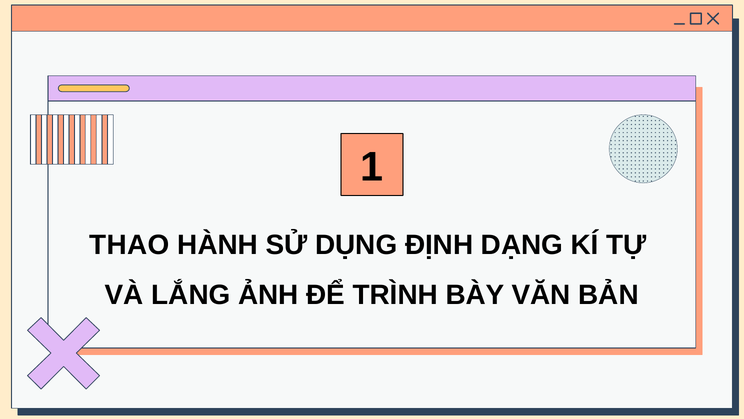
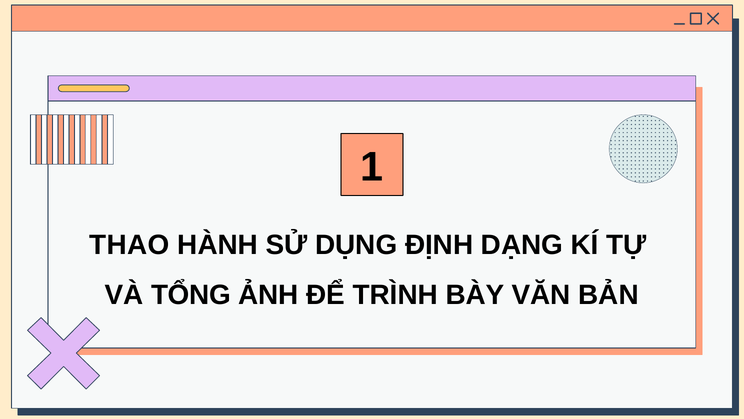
LẮNG: LẮNG -> TỔNG
